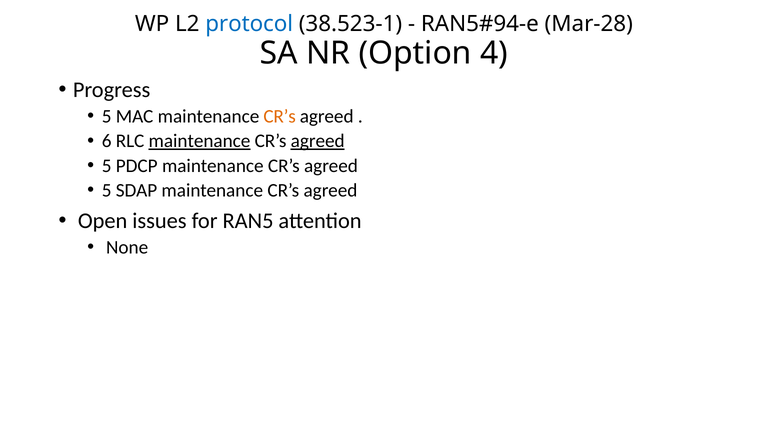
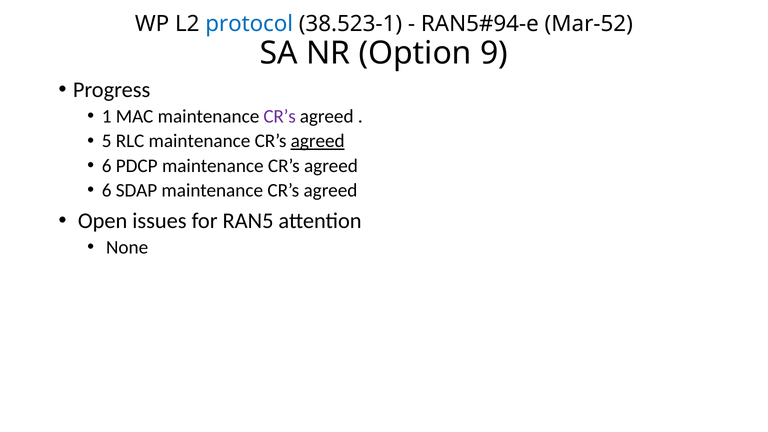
Mar-28: Mar-28 -> Mar-52
4: 4 -> 9
5 at (107, 116): 5 -> 1
CR’s at (280, 116) colour: orange -> purple
6: 6 -> 5
maintenance at (199, 141) underline: present -> none
5 at (107, 166): 5 -> 6
5 at (107, 190): 5 -> 6
